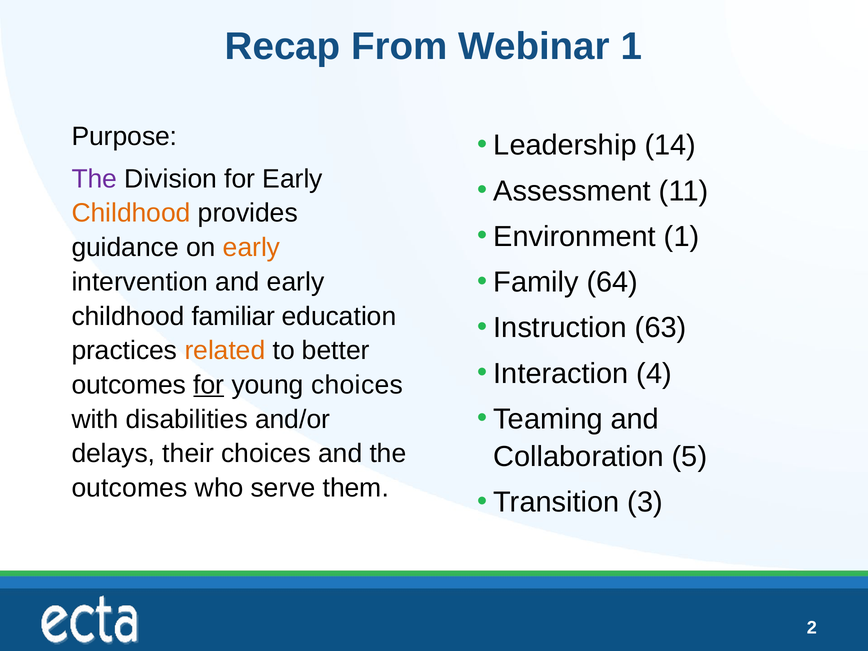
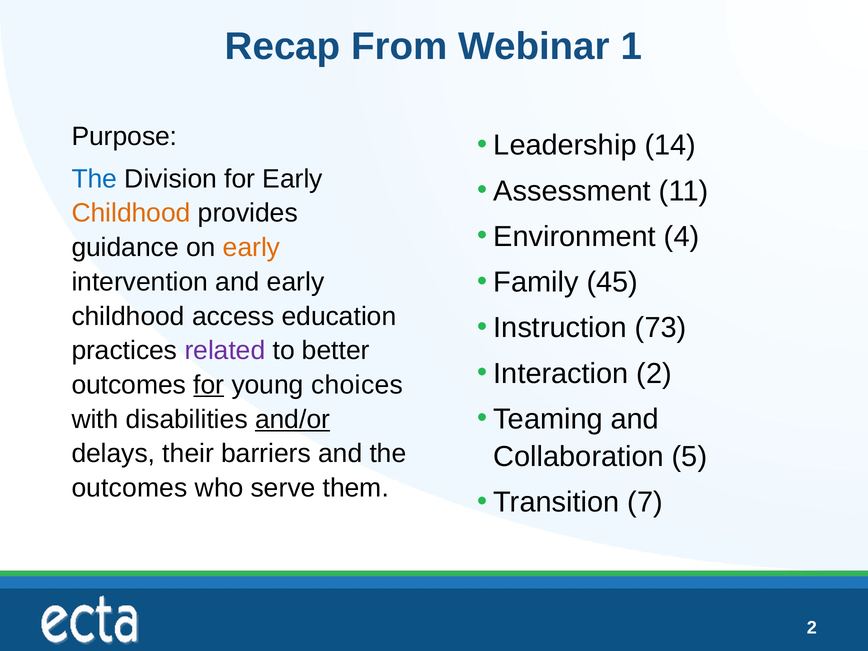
The at (94, 179) colour: purple -> blue
Environment 1: 1 -> 4
64: 64 -> 45
familiar: familiar -> access
63: 63 -> 73
related colour: orange -> purple
Interaction 4: 4 -> 2
and/or underline: none -> present
their choices: choices -> barriers
3: 3 -> 7
